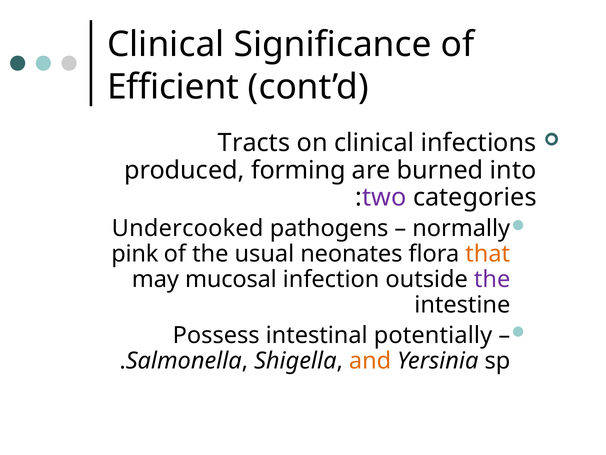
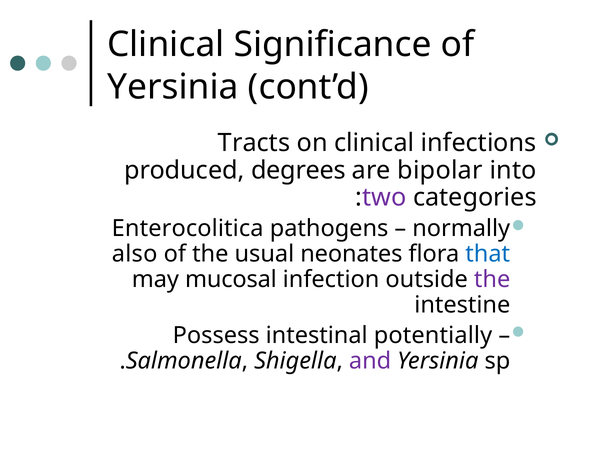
Efficient at (173, 87): Efficient -> Yersinia
forming: forming -> degrees
burned: burned -> bipolar
Undercooked: Undercooked -> Enterocolitica
pink: pink -> also
that colour: orange -> blue
and colour: orange -> purple
